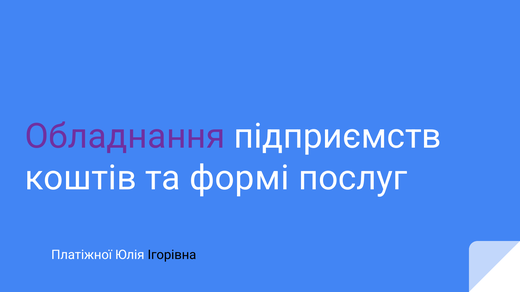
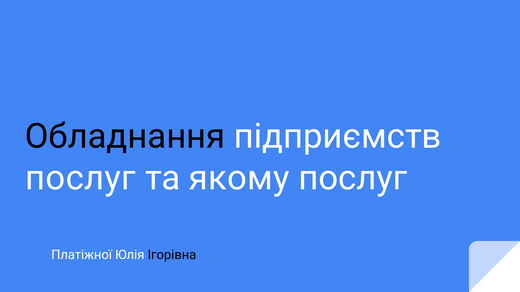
Обладнання colour: purple -> black
коштів at (81, 178): коштів -> послуг
формі: формі -> якому
